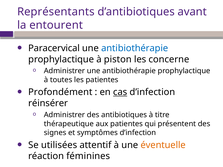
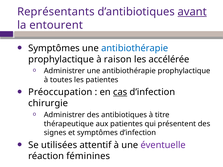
avant underline: none -> present
Paracervical at (54, 48): Paracervical -> Symptômes
piston: piston -> raison
concerne: concerne -> accélérée
Profondément: Profondément -> Préoccupation
réinsérer: réinsérer -> chirurgie
éventuelle colour: orange -> purple
